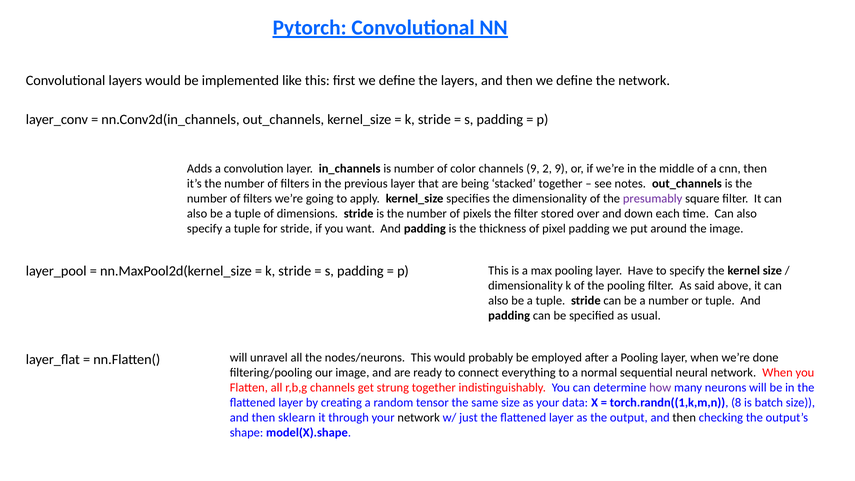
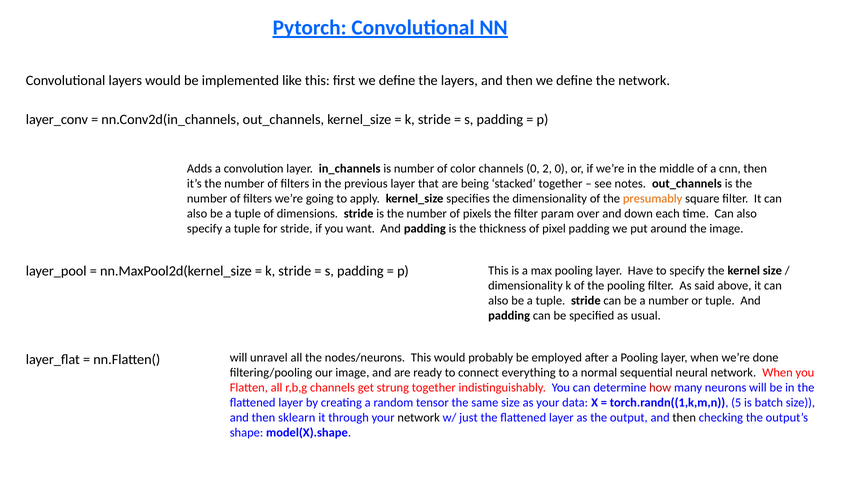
channels 9: 9 -> 0
2 9: 9 -> 0
presumably colour: purple -> orange
stored: stored -> param
how colour: purple -> red
8: 8 -> 5
